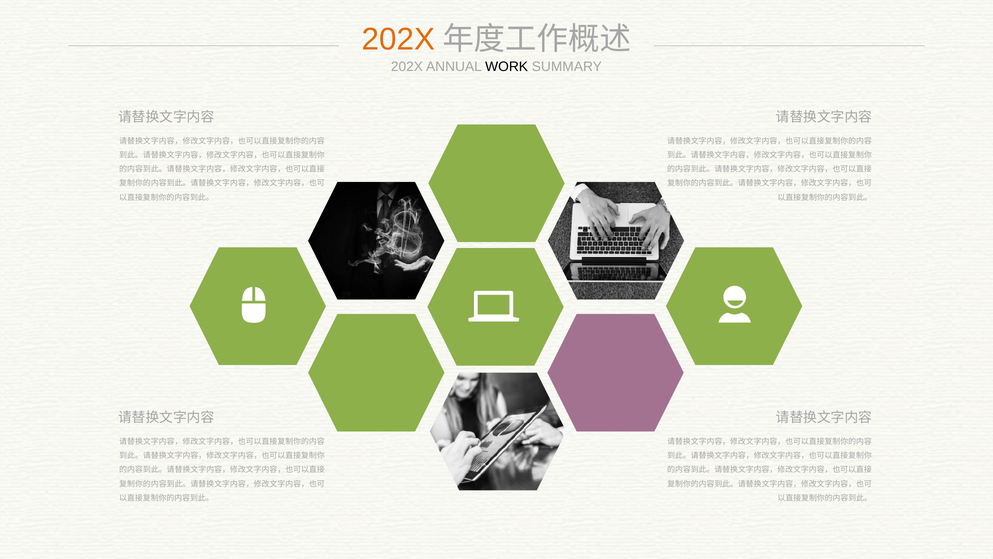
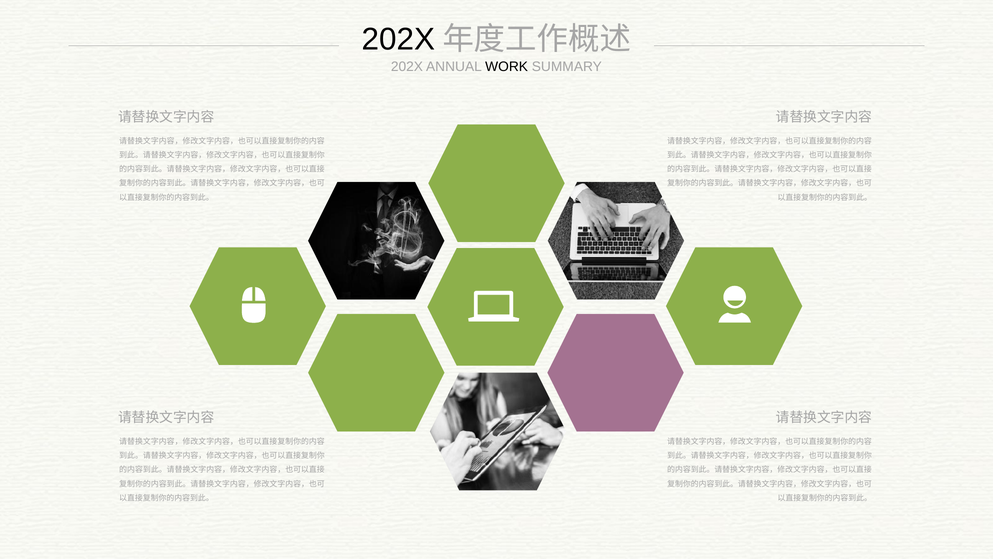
202X at (398, 39) colour: orange -> black
